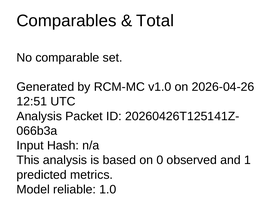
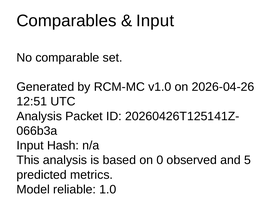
Total at (155, 21): Total -> Input
1: 1 -> 5
